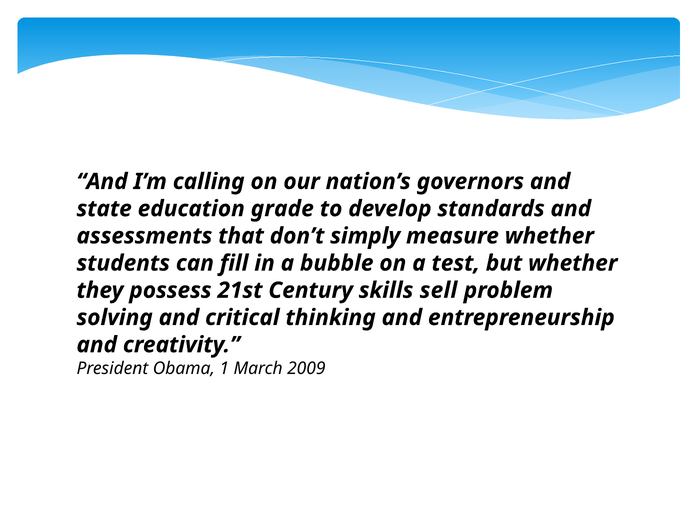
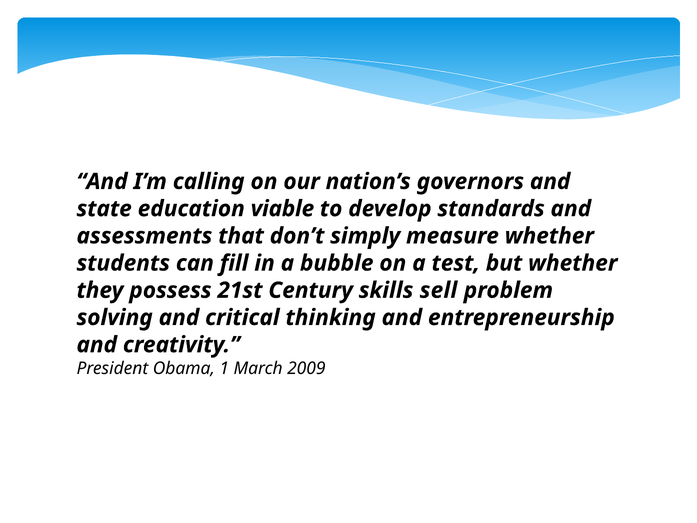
grade: grade -> viable
